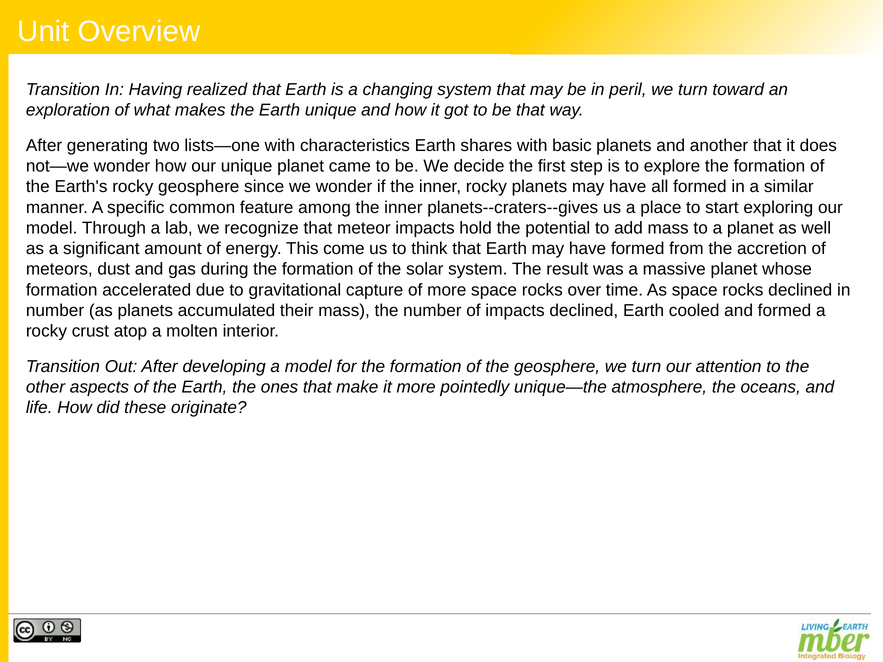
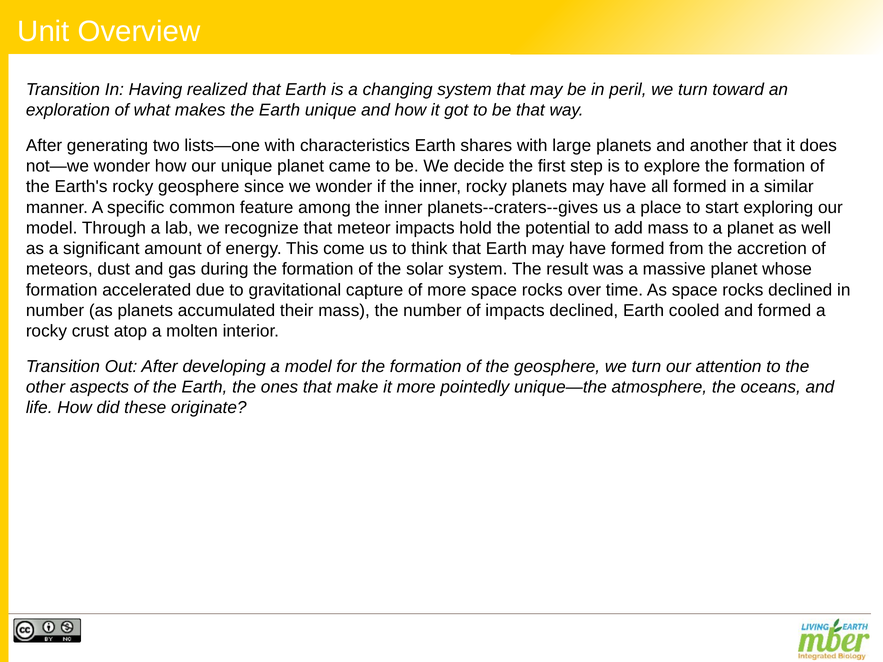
basic: basic -> large
